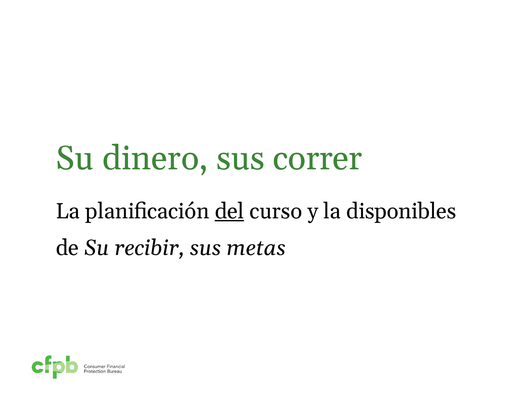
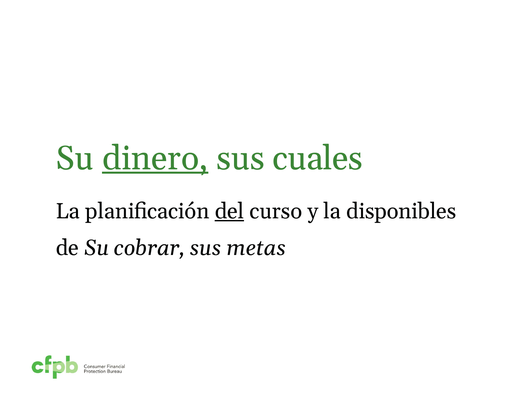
dinero underline: none -> present
correr: correr -> cuales
recibir: recibir -> cobrar
